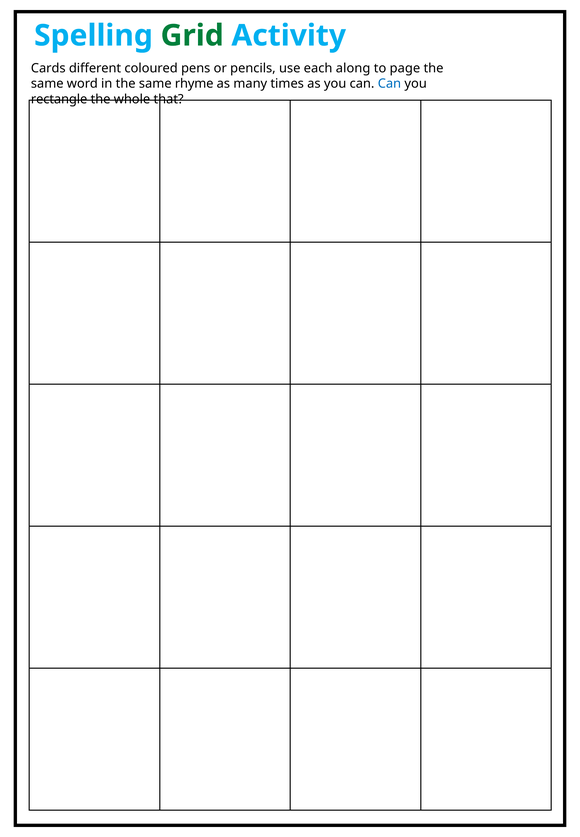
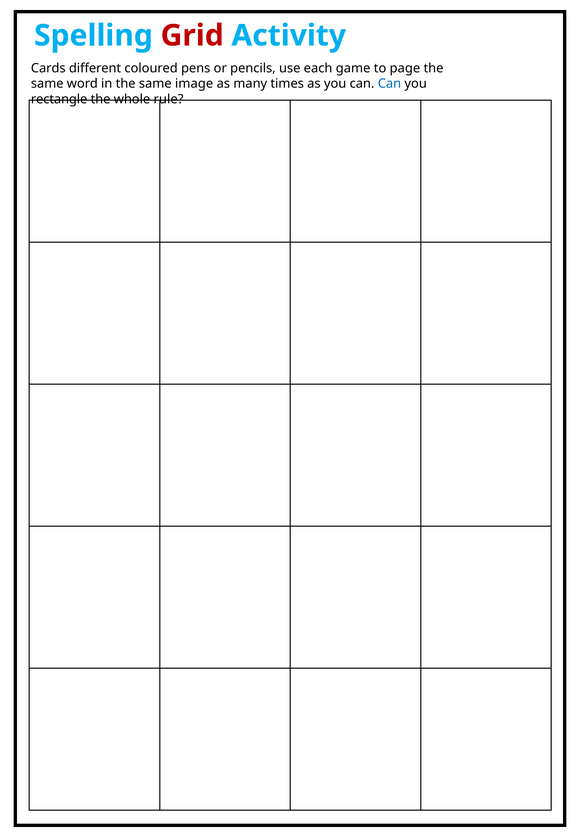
Grid colour: green -> red
along: along -> game
rhyme: rhyme -> image
that: that -> rule
